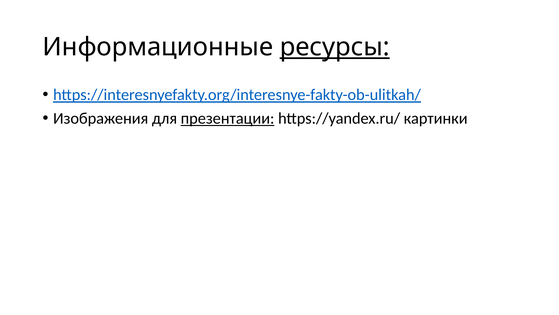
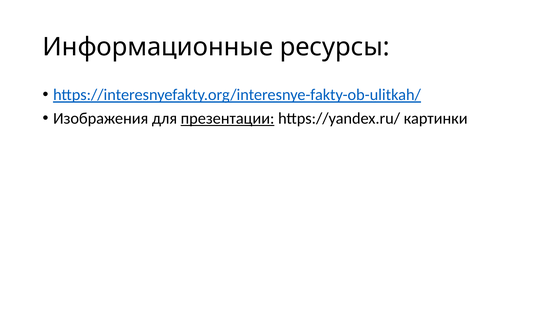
ресурсы underline: present -> none
